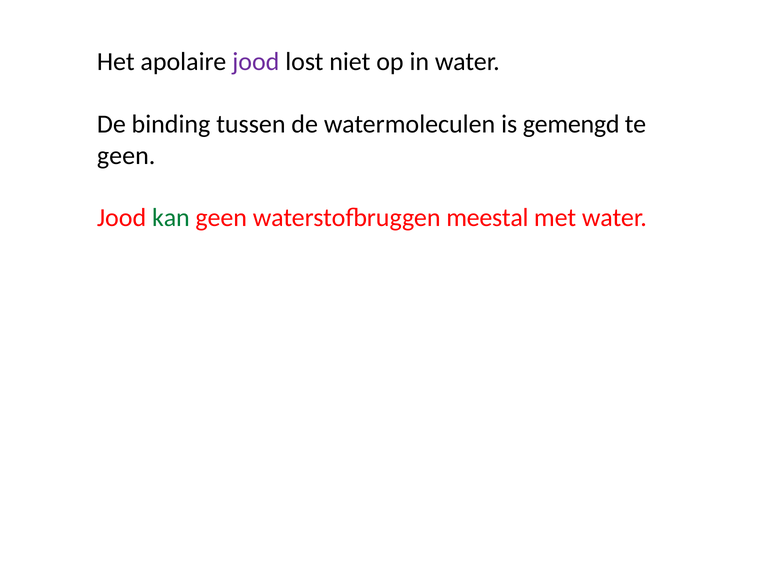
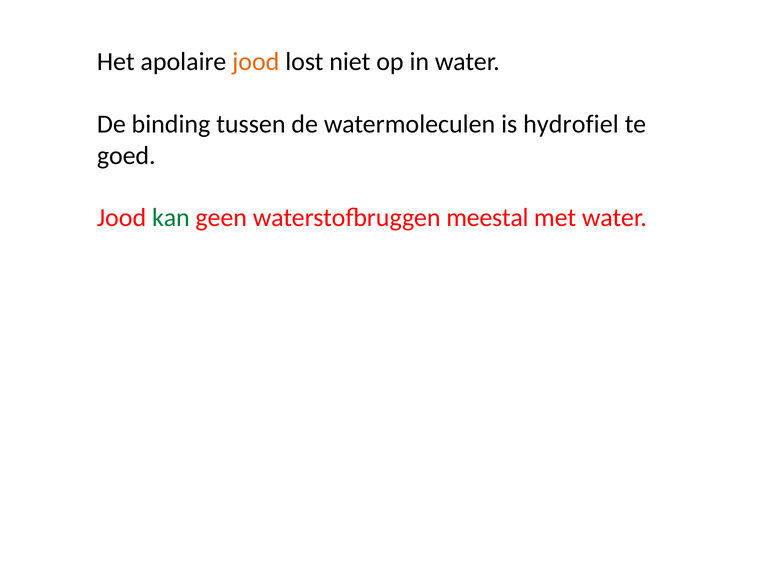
jood at (256, 62) colour: purple -> orange
gemengd: gemengd -> hydrofiel
geen at (126, 155): geen -> goed
